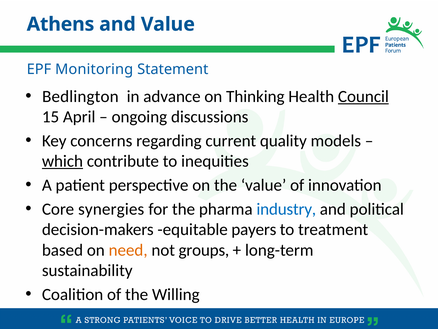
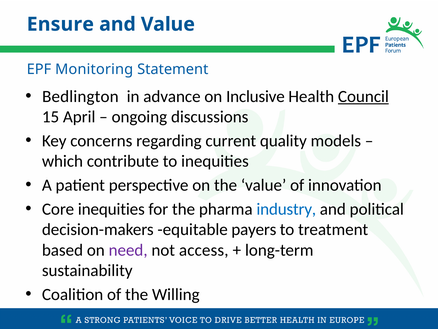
Athens: Athens -> Ensure
Thinking: Thinking -> Inclusive
which underline: present -> none
Core synergies: synergies -> inequities
need colour: orange -> purple
groups: groups -> access
